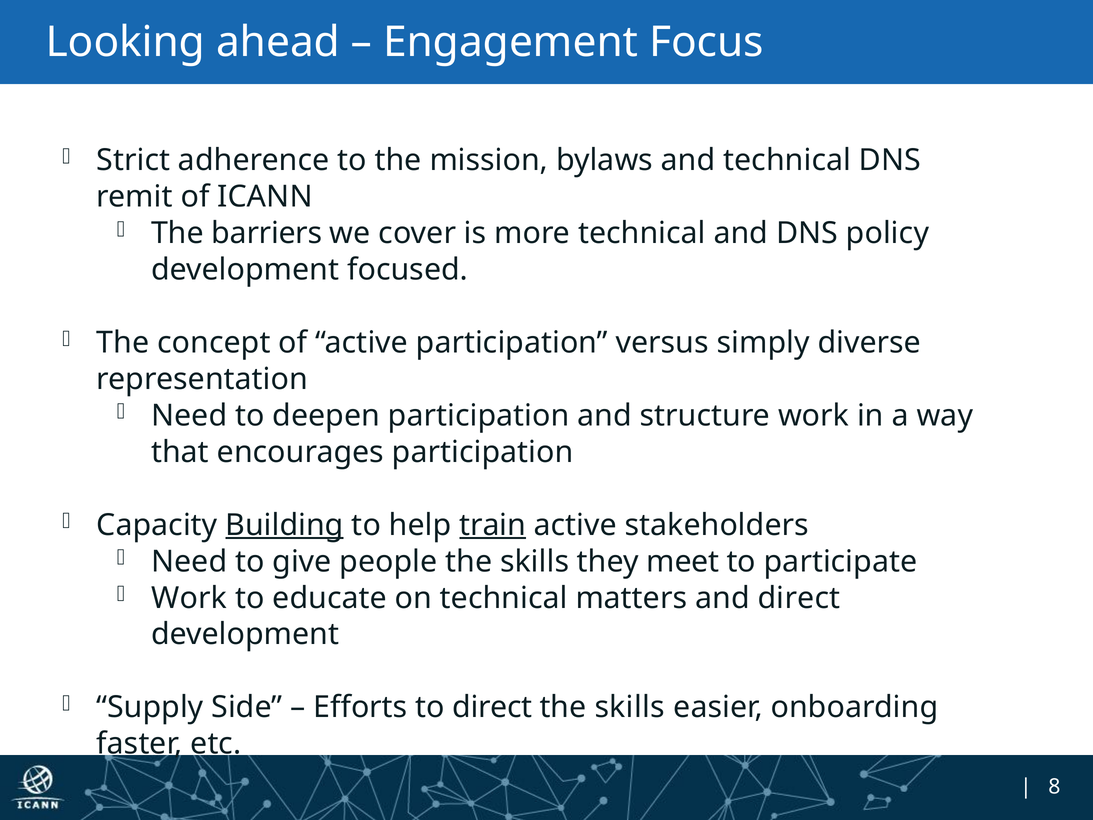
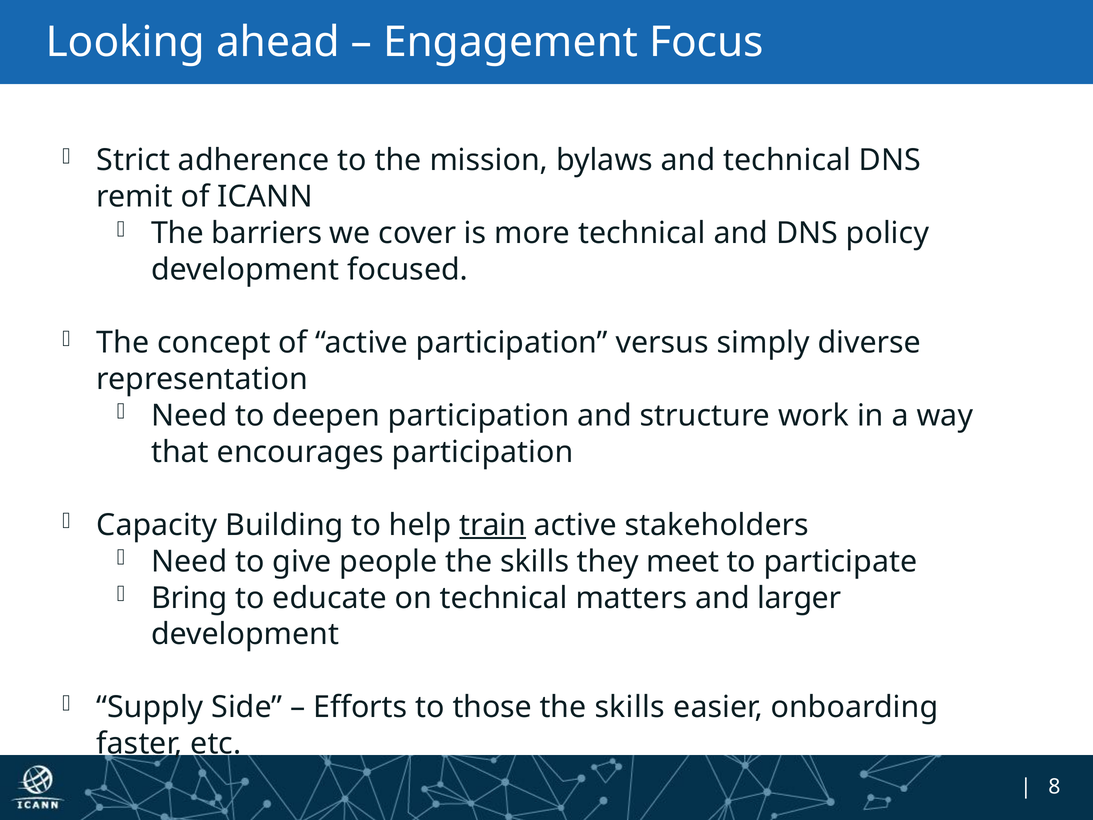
Building underline: present -> none
Work at (189, 598): Work -> Bring
and direct: direct -> larger
to direct: direct -> those
